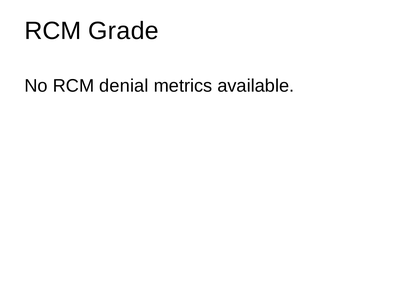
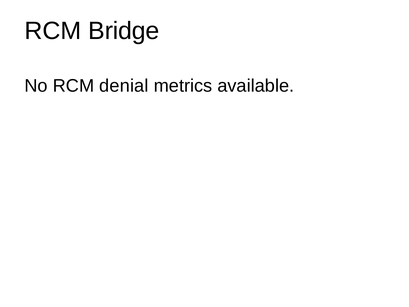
Grade: Grade -> Bridge
